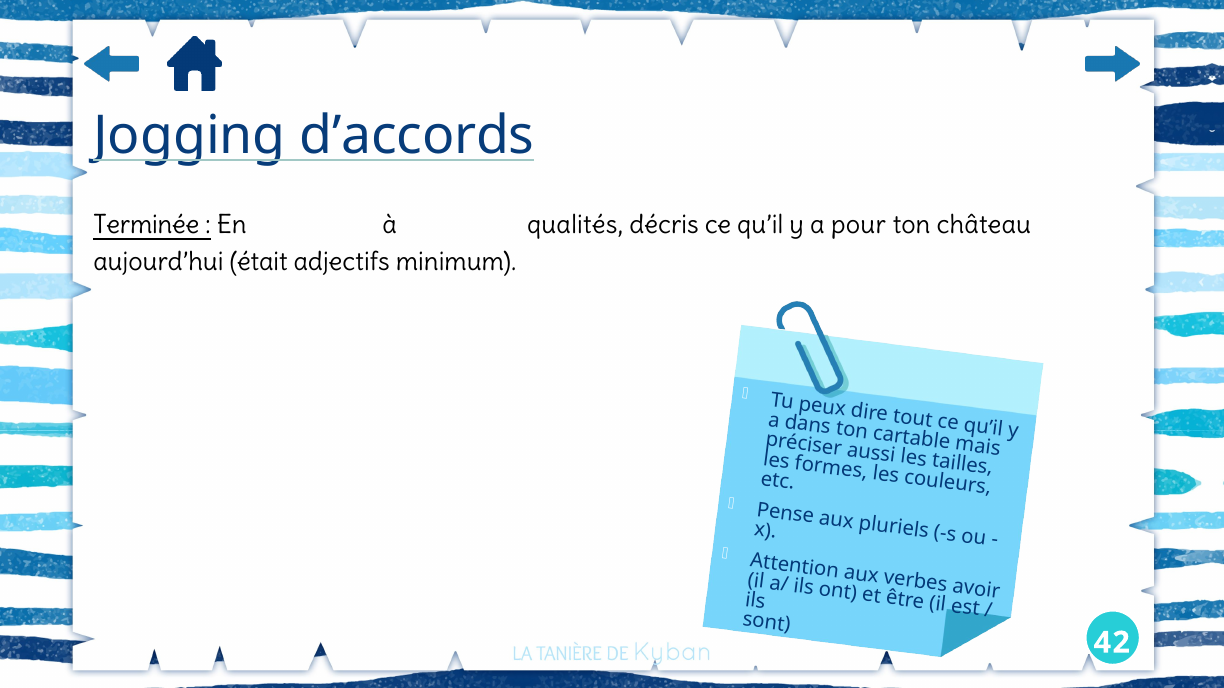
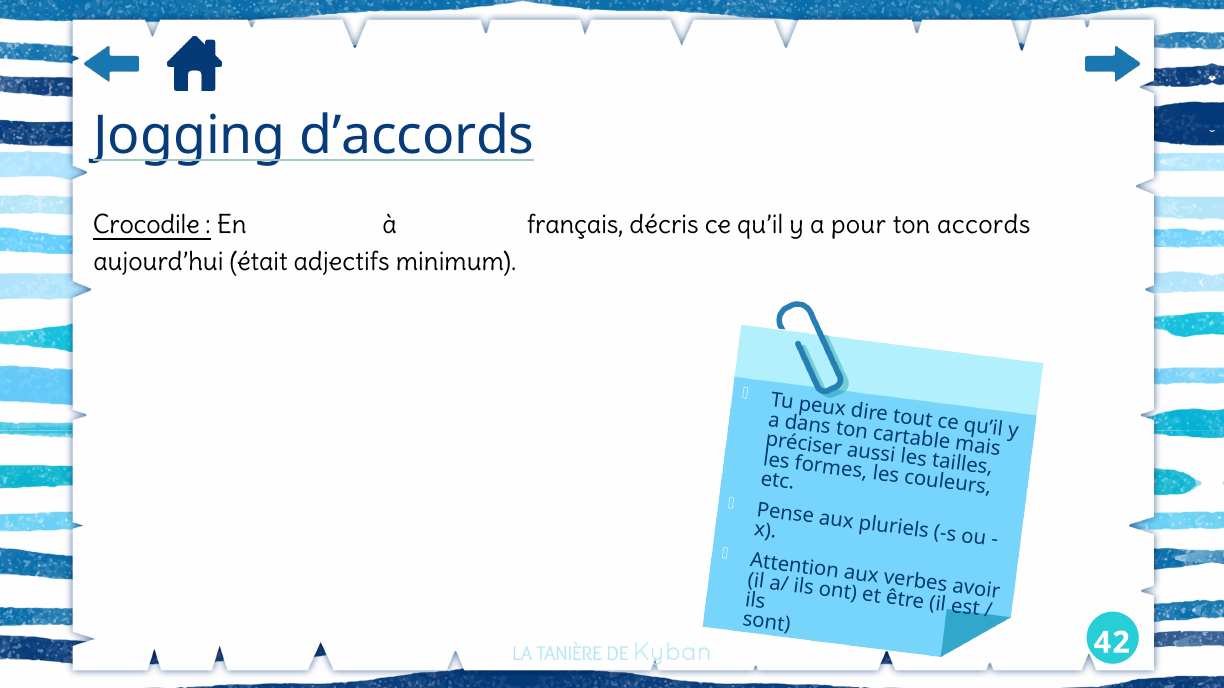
Terminée: Terminée -> Crocodile
qualités: qualités -> français
château: château -> accords
